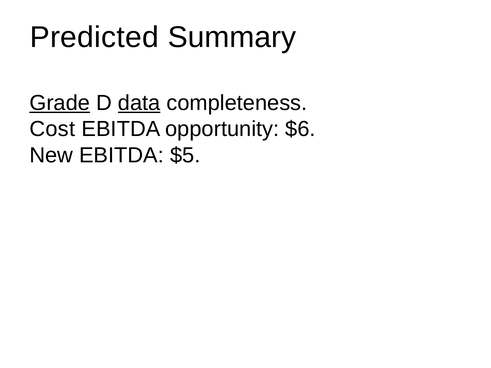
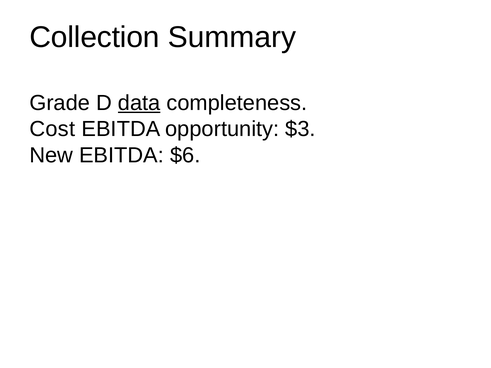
Predicted: Predicted -> Collection
Grade underline: present -> none
$6: $6 -> $3
$5: $5 -> $6
